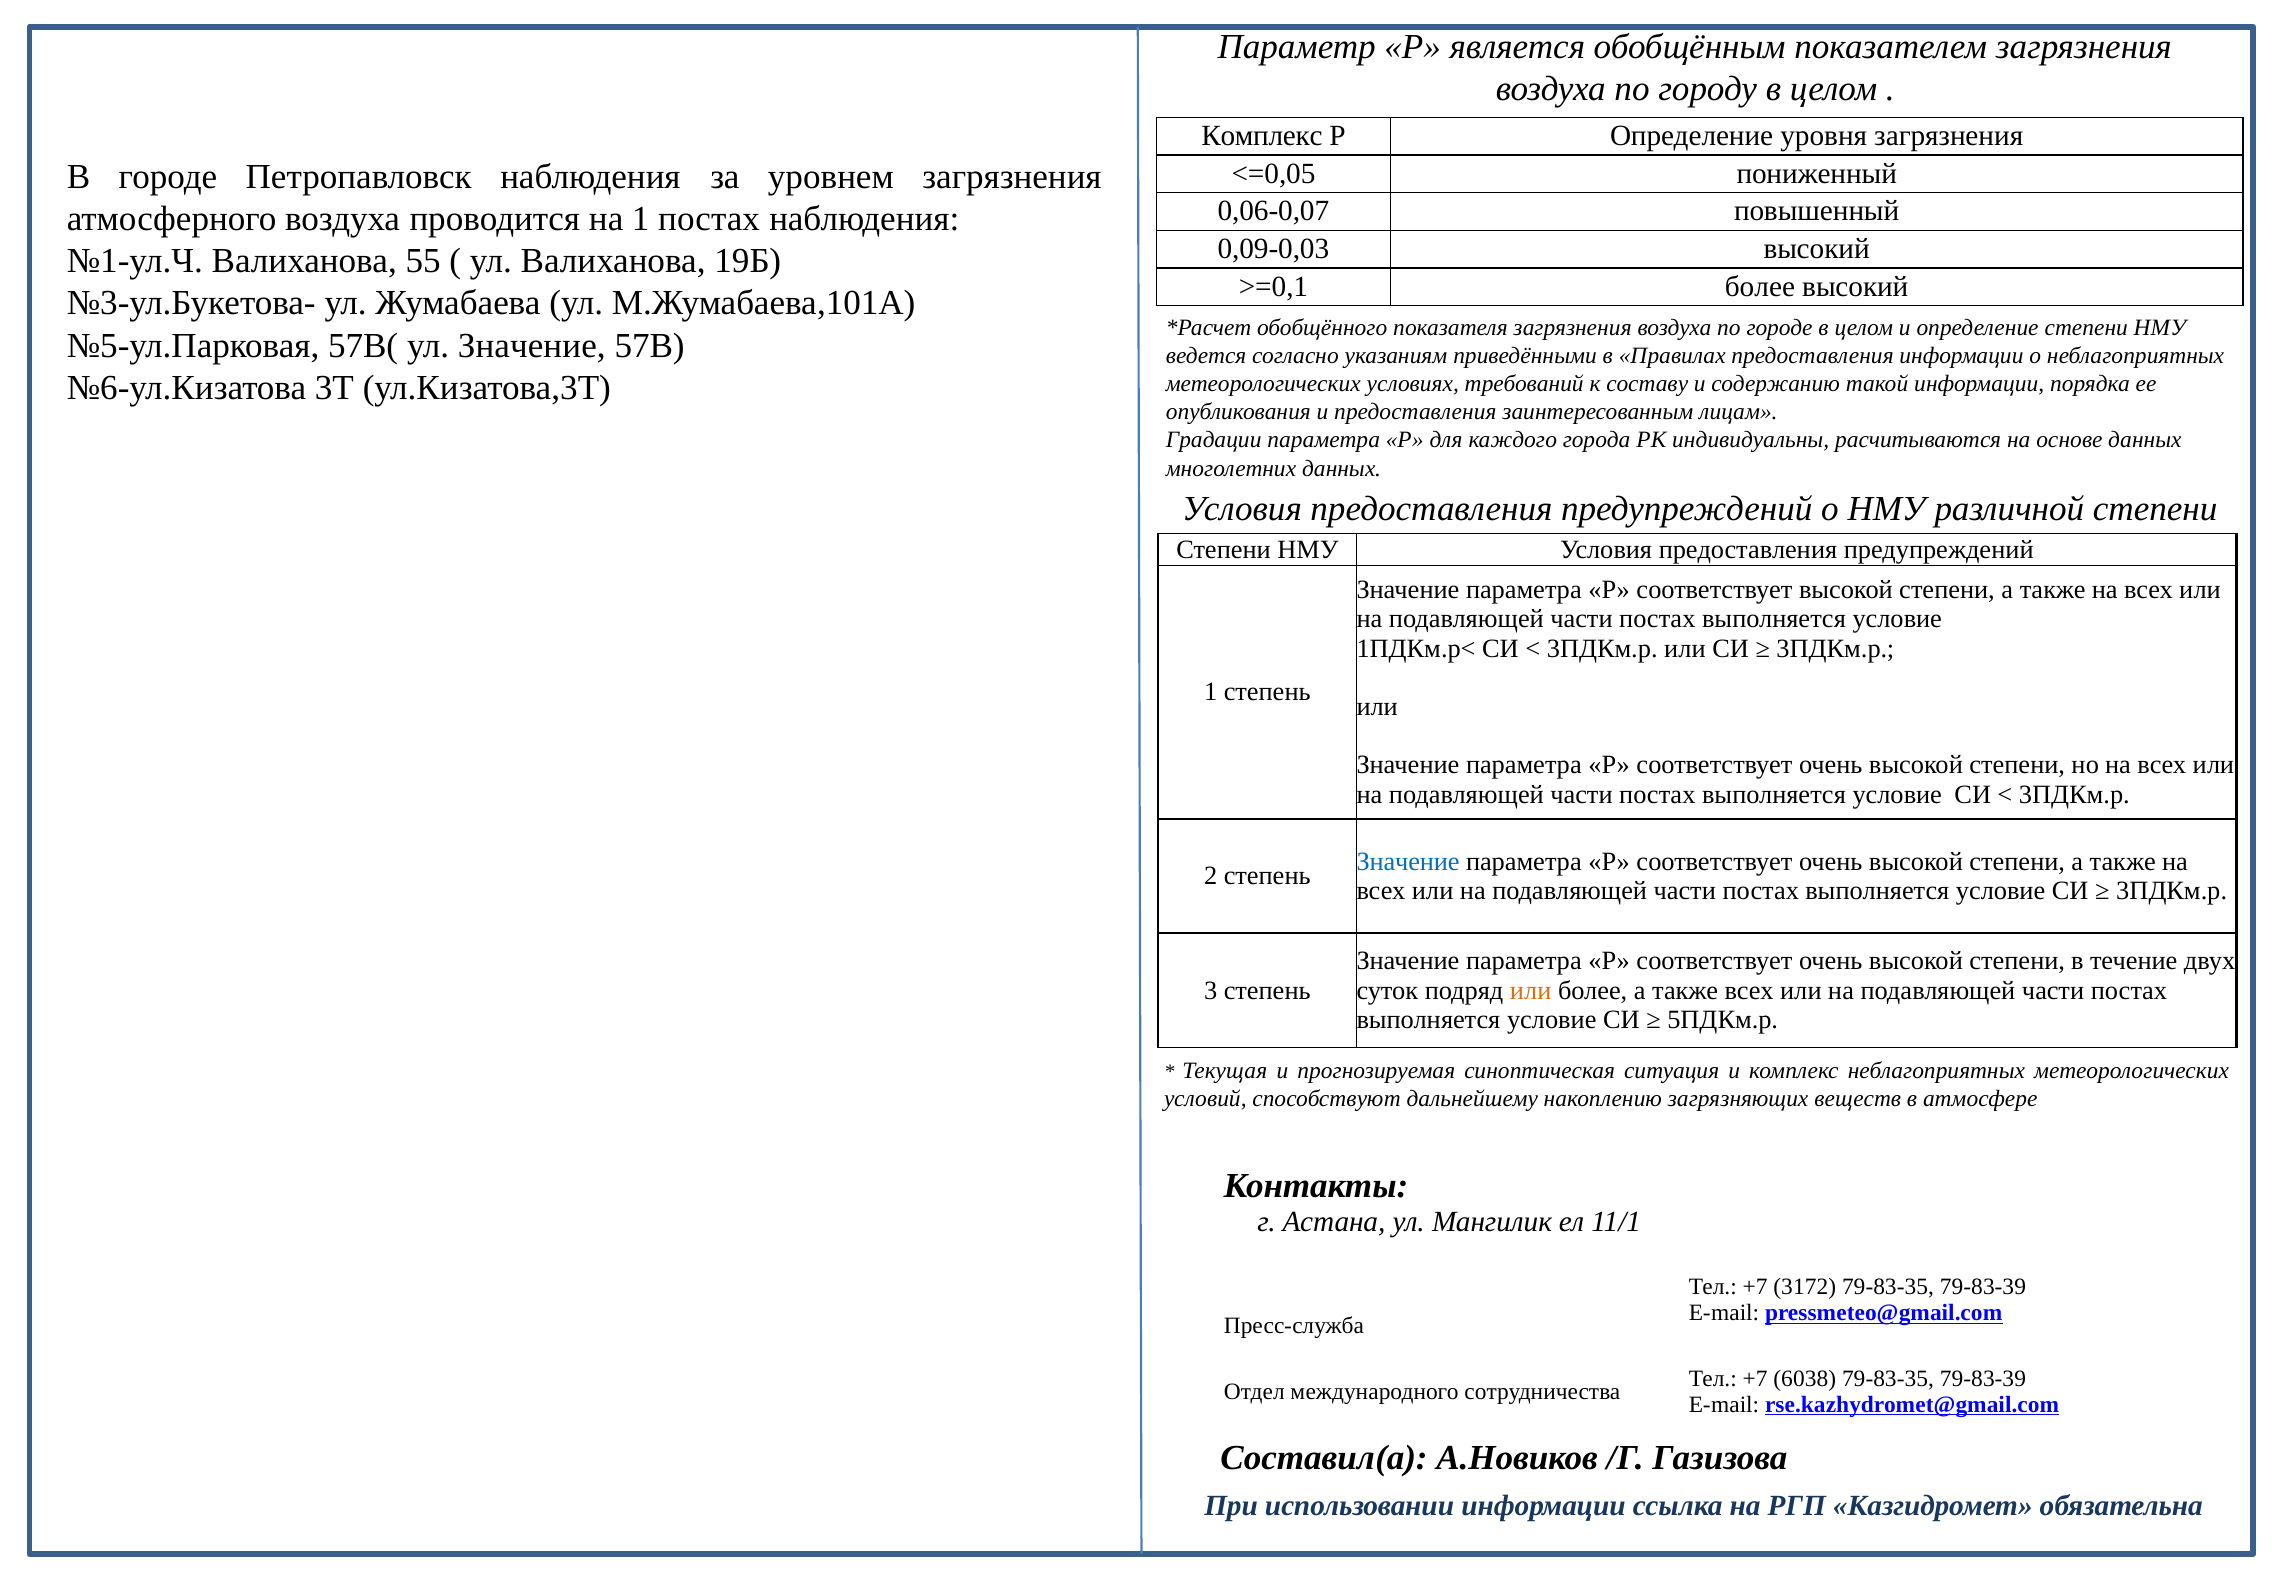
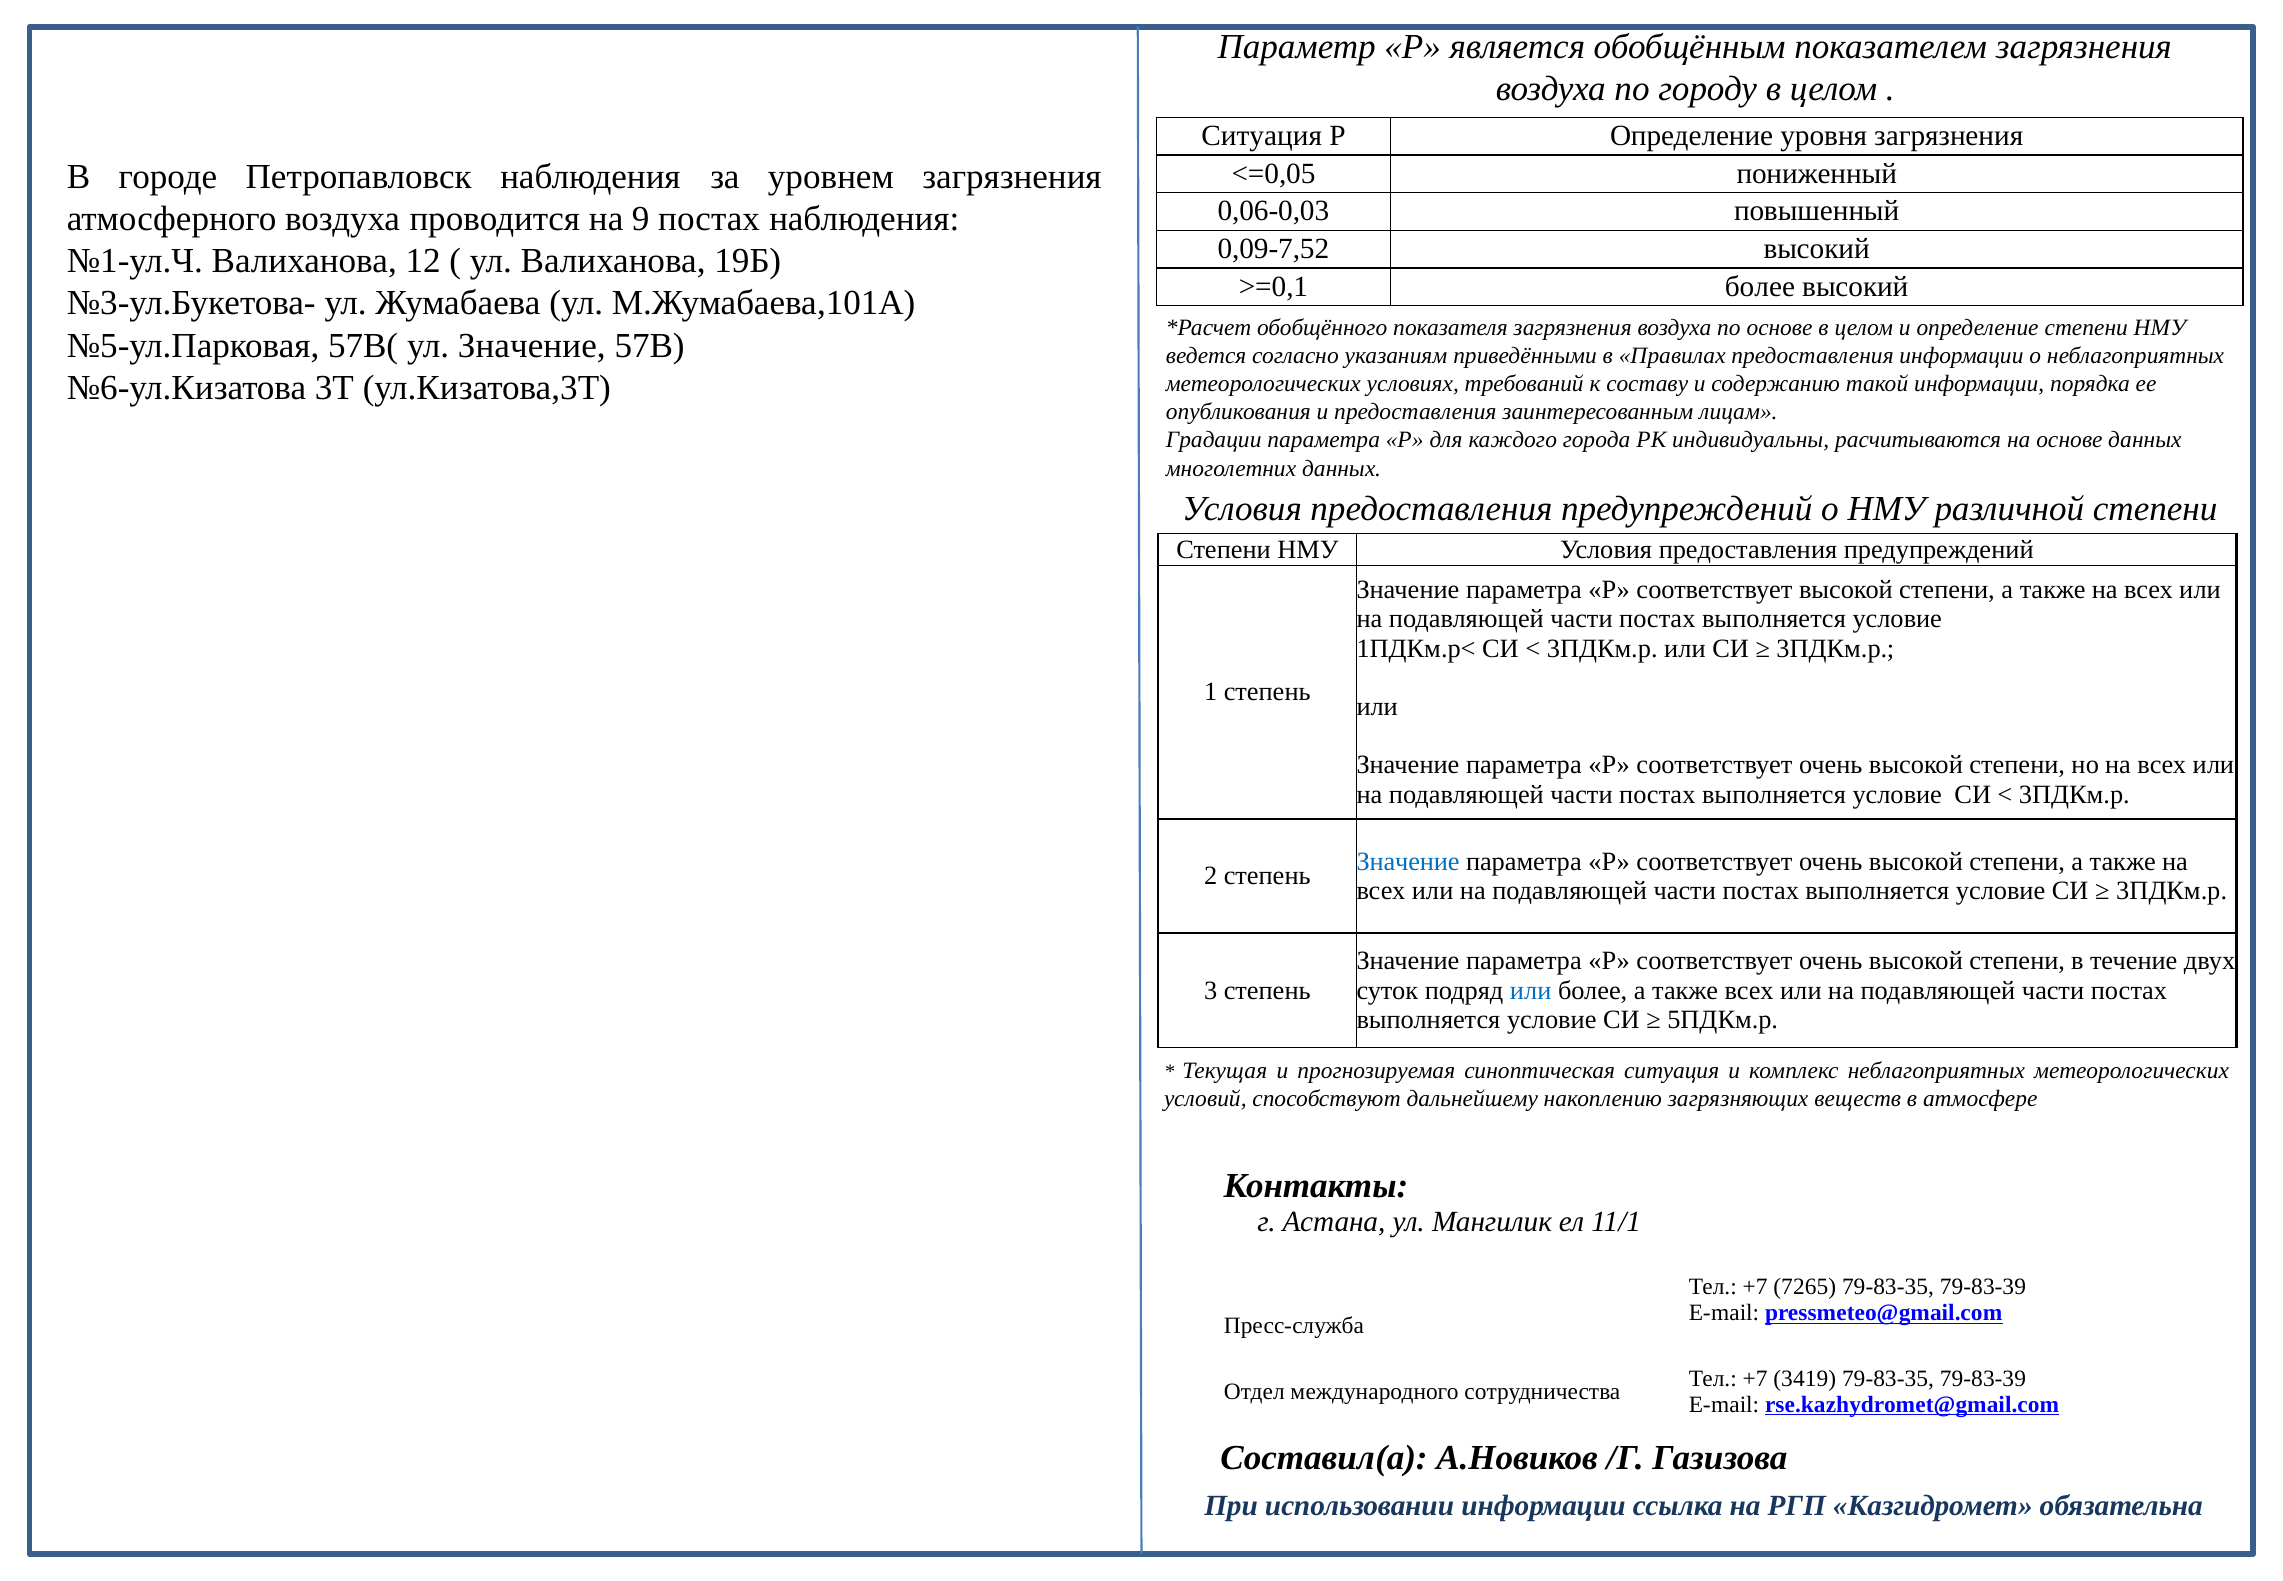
Комплекс at (1262, 136): Комплекс -> Ситуация
0,06-0,07: 0,06-0,07 -> 0,06-0,03
на 1: 1 -> 9
0,09-0,03: 0,09-0,03 -> 0,09-7,52
55: 55 -> 12
по городе: городе -> основе
или at (1531, 990) colour: orange -> blue
3172: 3172 -> 7265
6038: 6038 -> 3419
